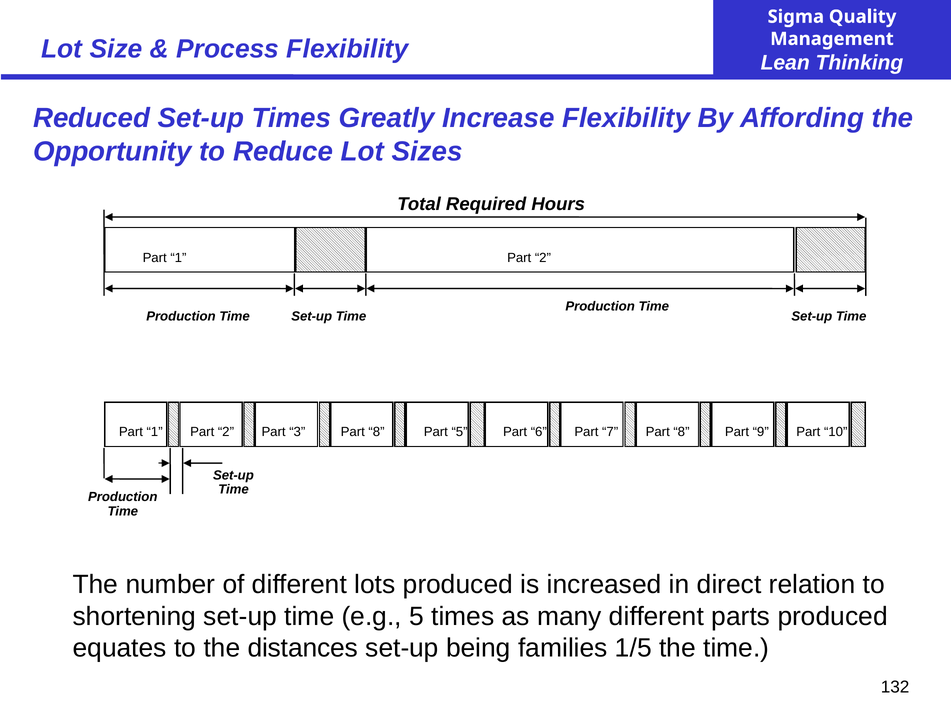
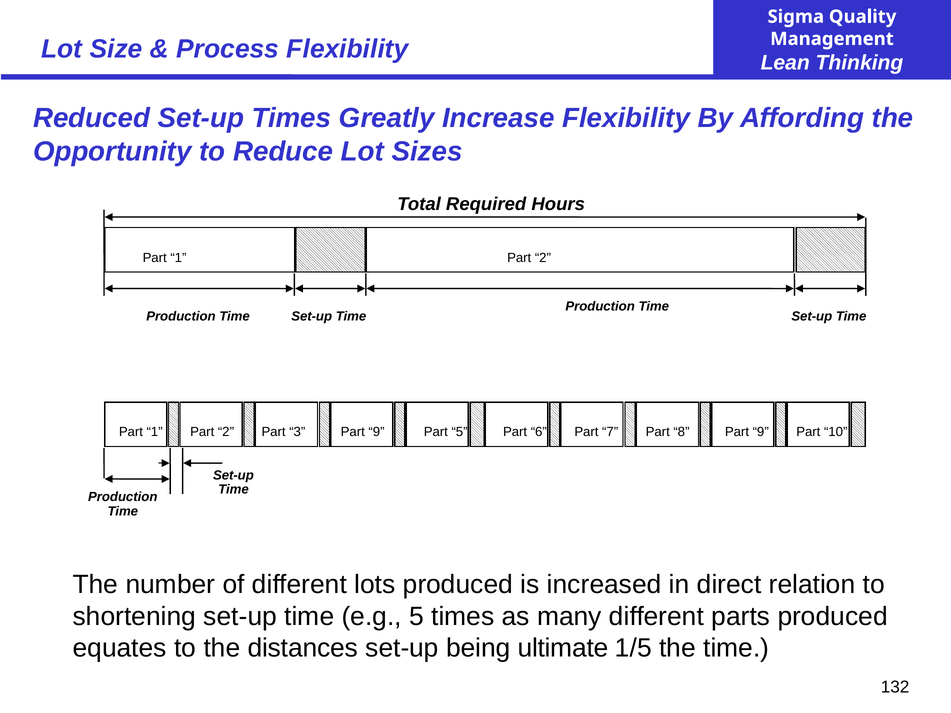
3 Part 8: 8 -> 9
families: families -> ultimate
